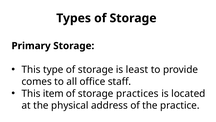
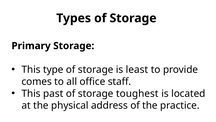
item: item -> past
practices: practices -> toughest
